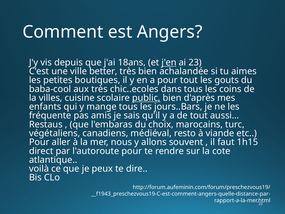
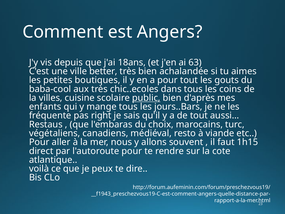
j'en underline: present -> none
ai 23: 23 -> 63
amis: amis -> right
